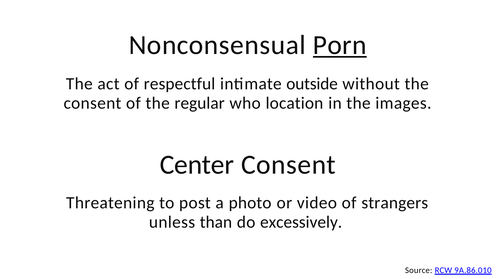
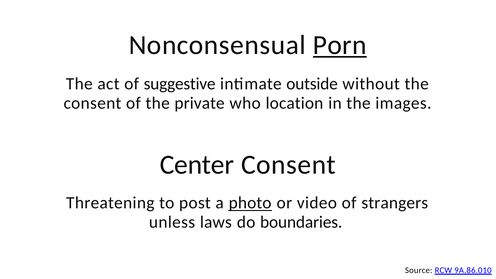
respectful: respectful -> suggestive
regular: regular -> private
photo underline: none -> present
than: than -> laws
excessively: excessively -> boundaries
